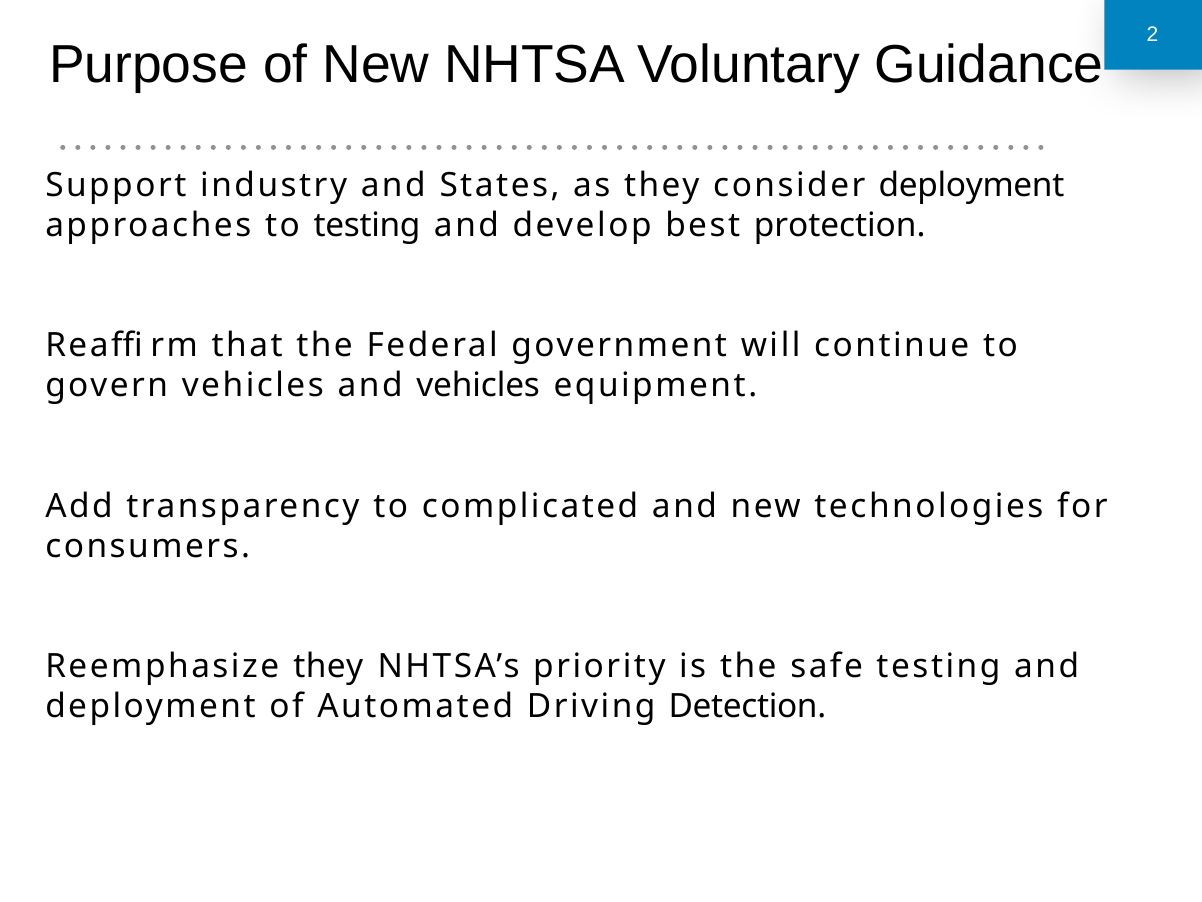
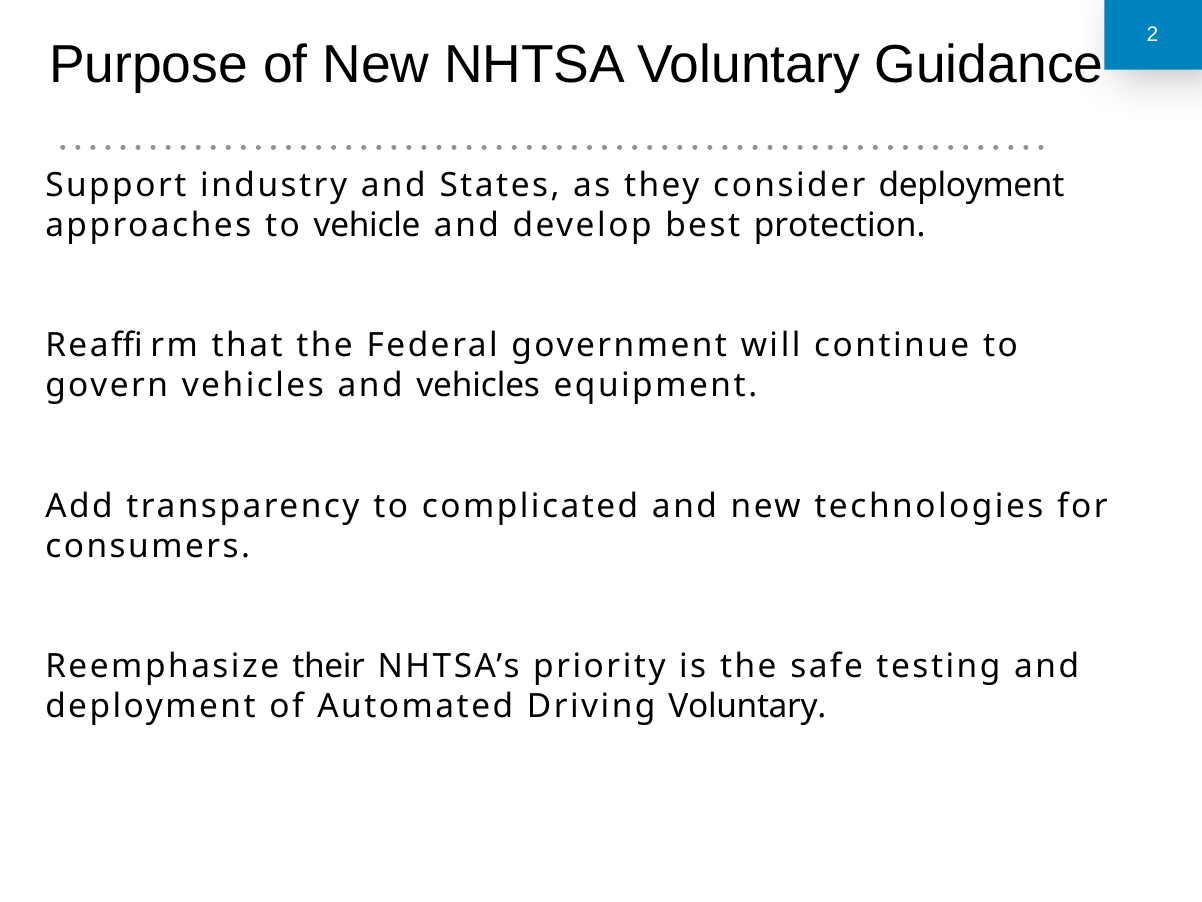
to testing: testing -> vehicle
Reemphasize they: they -> their
Driving Detection: Detection -> Voluntary
